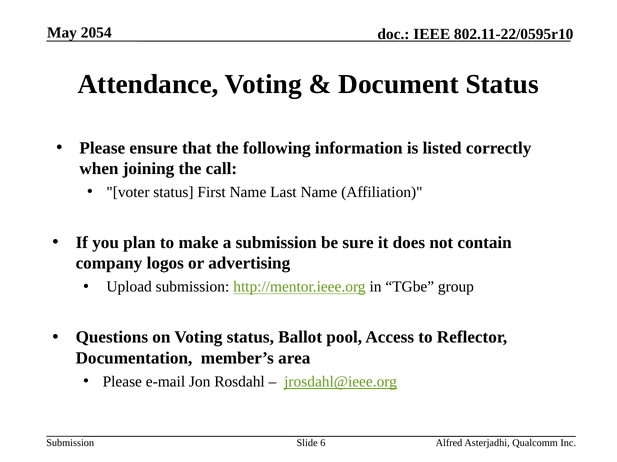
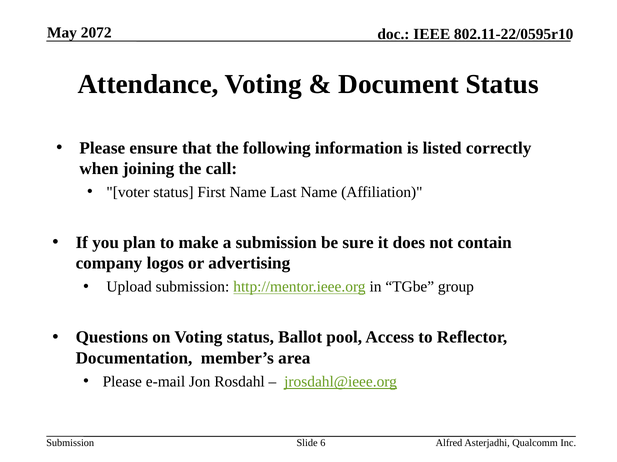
2054: 2054 -> 2072
